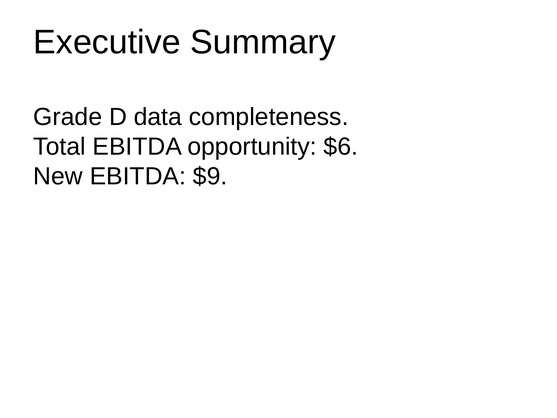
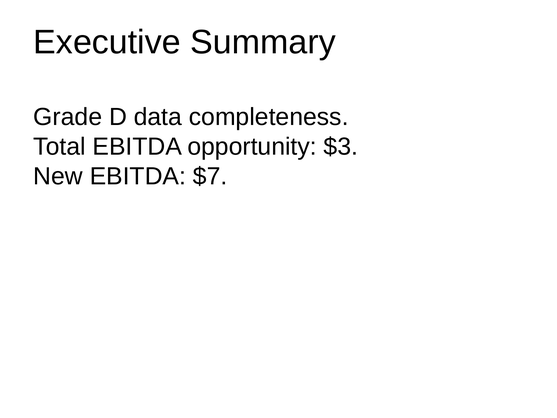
$6: $6 -> $3
$9: $9 -> $7
